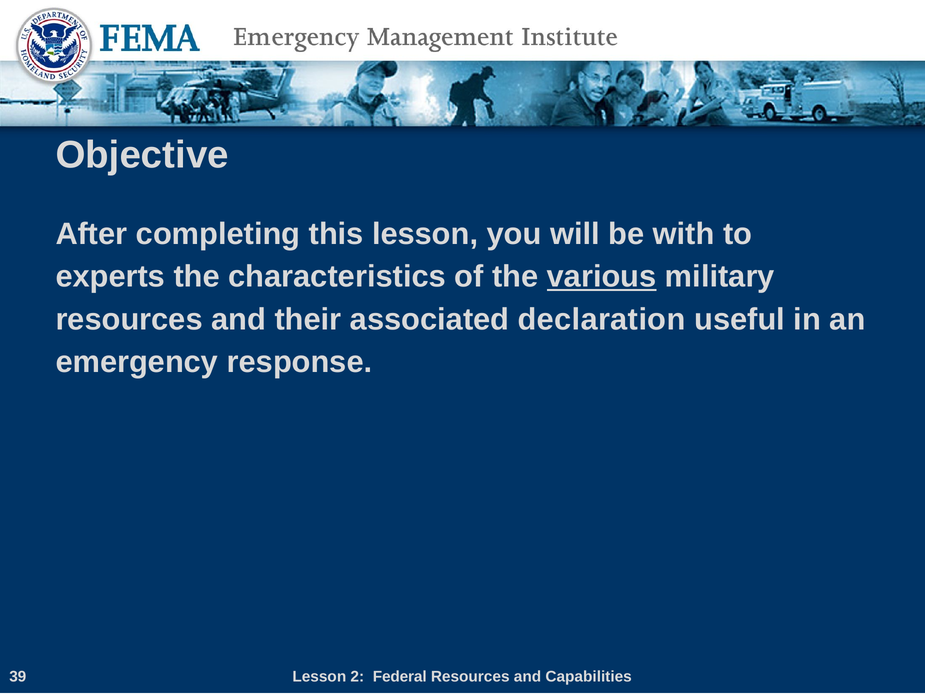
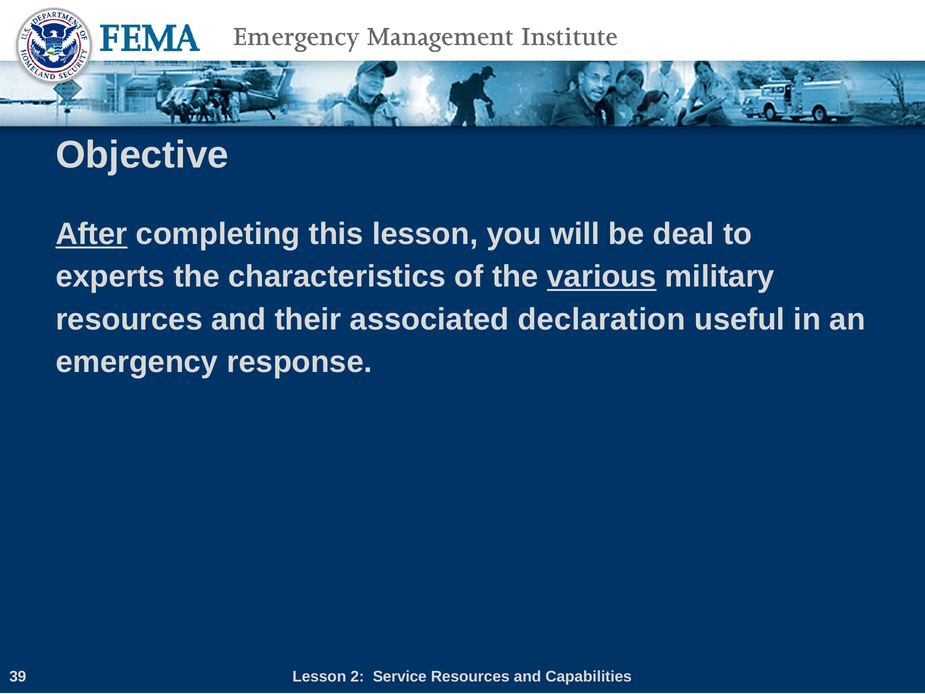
After underline: none -> present
with: with -> deal
Federal: Federal -> Service
